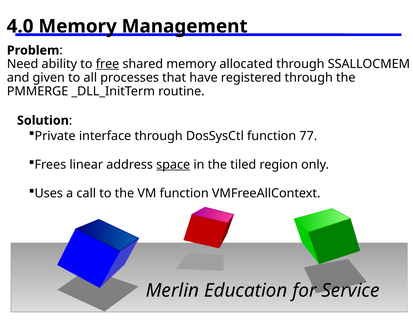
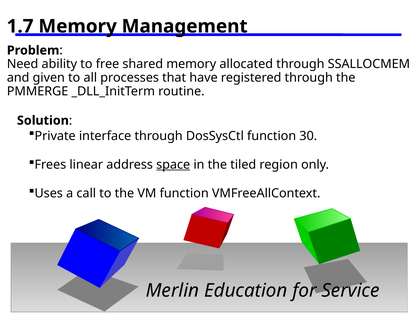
4.0: 4.0 -> 1.7
free underline: present -> none
77: 77 -> 30
